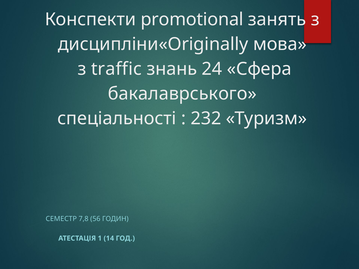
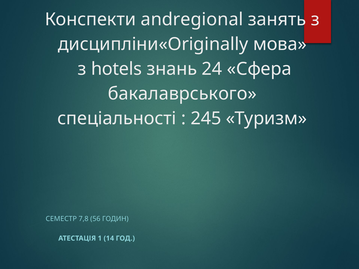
promotional: promotional -> andregional
traffic: traffic -> hotels
232: 232 -> 245
